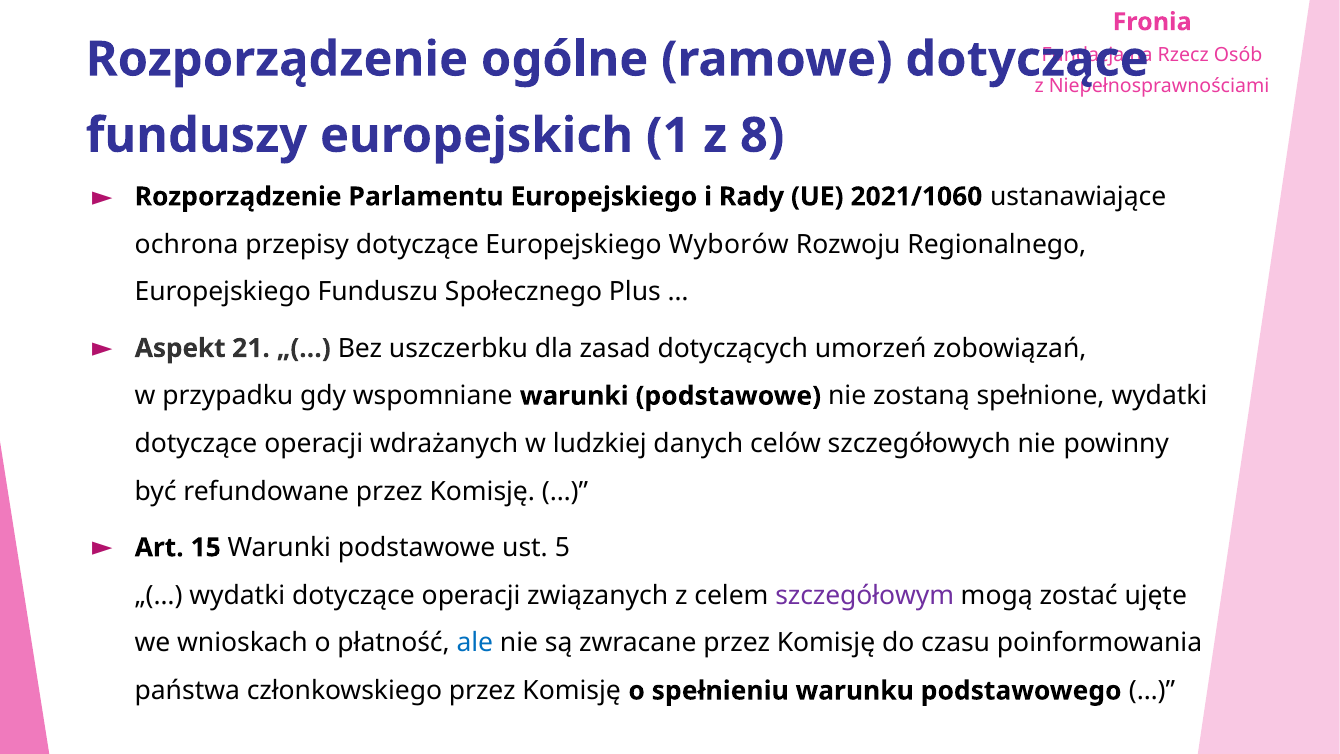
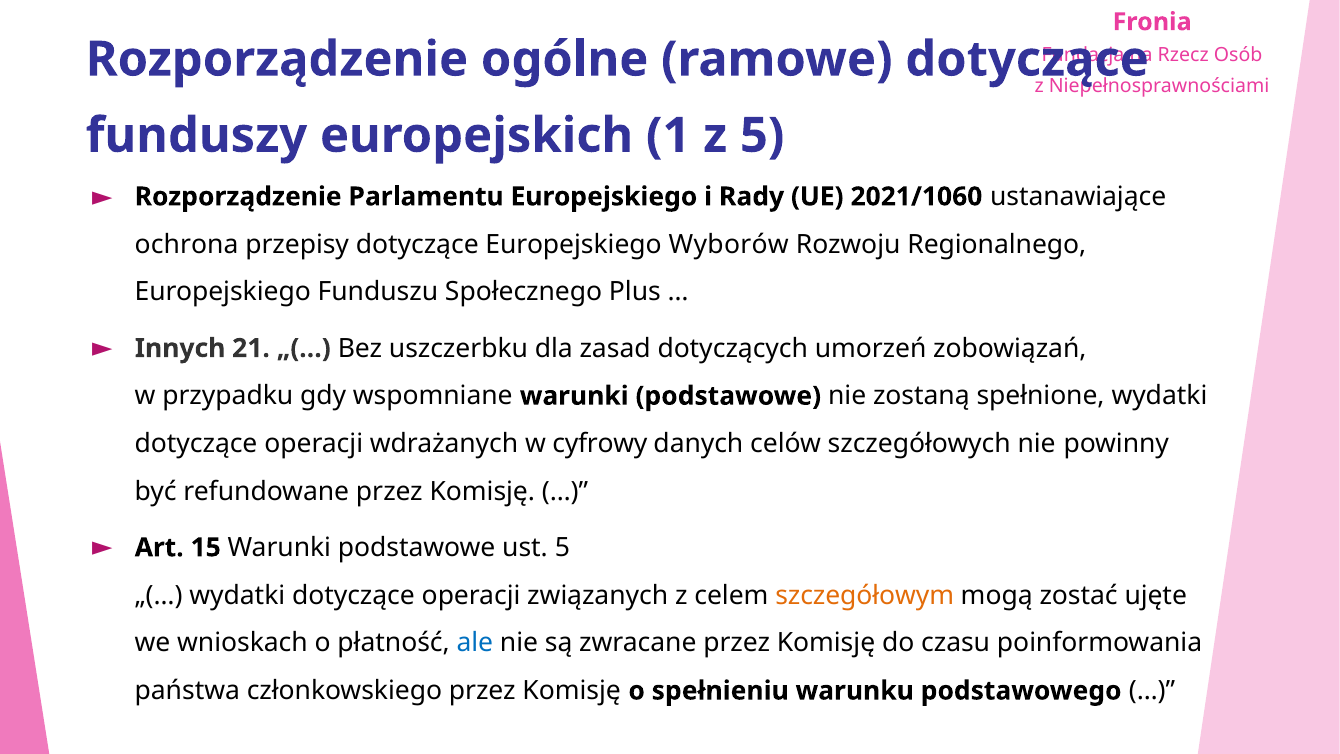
z 8: 8 -> 5
Aspekt: Aspekt -> Innych
ludzkiej: ludzkiej -> cyfrowy
szczegółowym colour: purple -> orange
